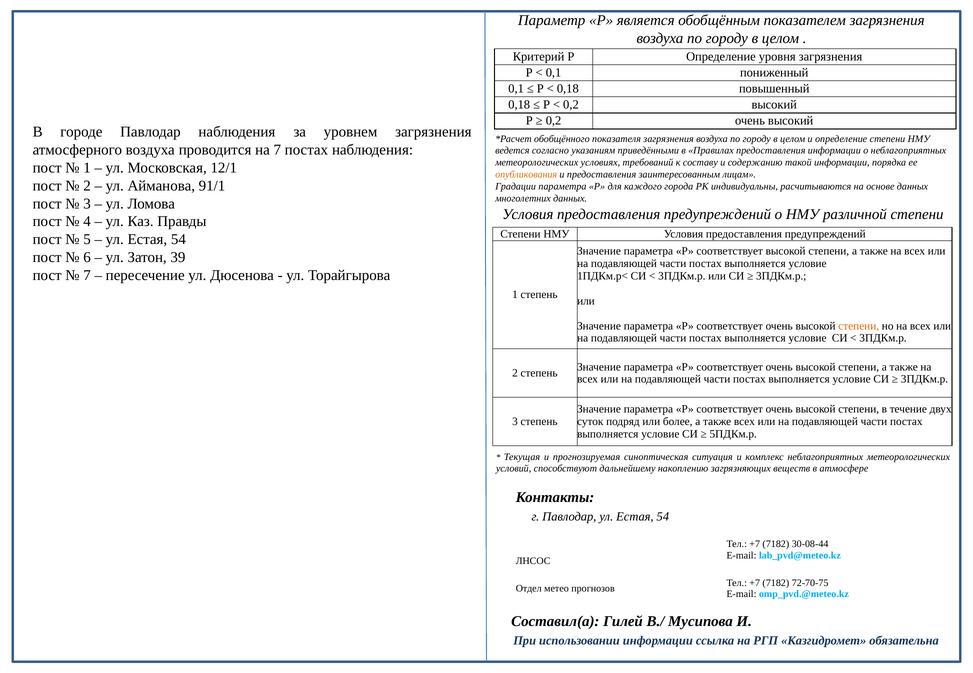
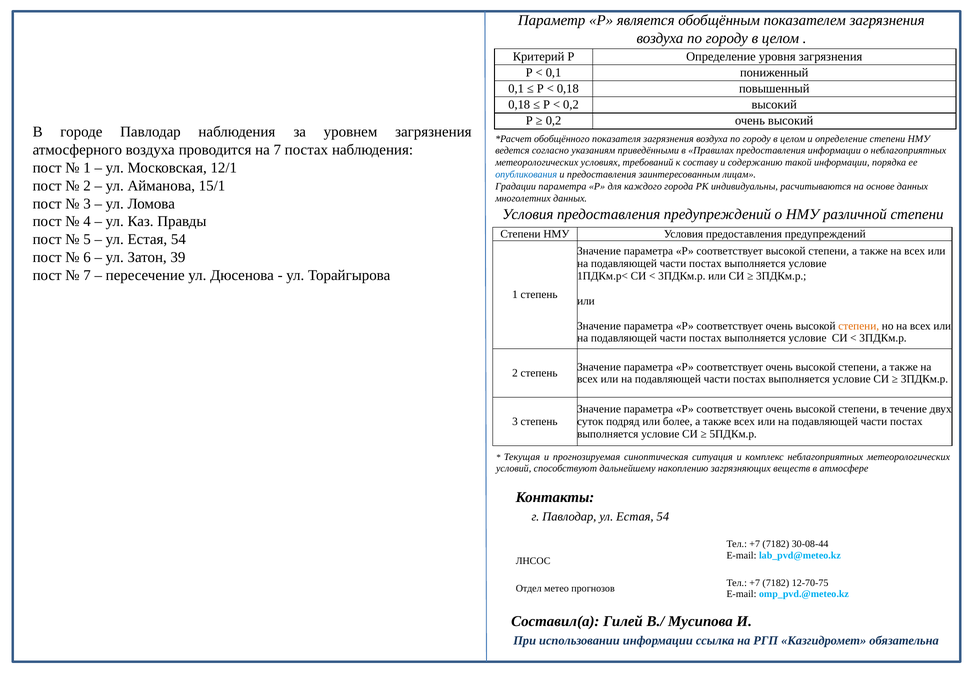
опубликования colour: orange -> blue
91/1: 91/1 -> 15/1
72-70-75: 72-70-75 -> 12-70-75
